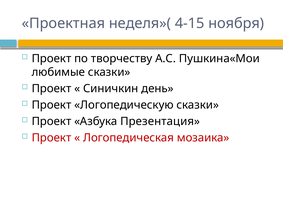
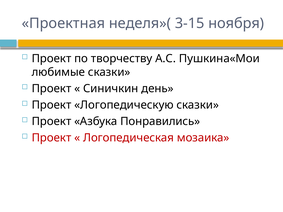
4-15: 4-15 -> 3-15
Презентация: Презентация -> Понравились
